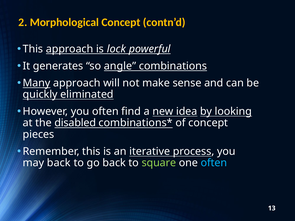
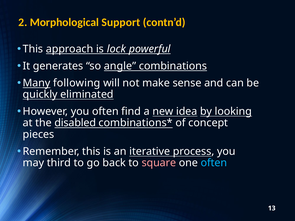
Morphological Concept: Concept -> Support
Many approach: approach -> following
may back: back -> third
square colour: light green -> pink
